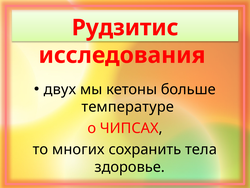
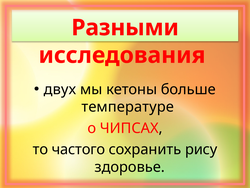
Рудзитис: Рудзитис -> Разными
многих: многих -> частого
тела: тела -> рису
